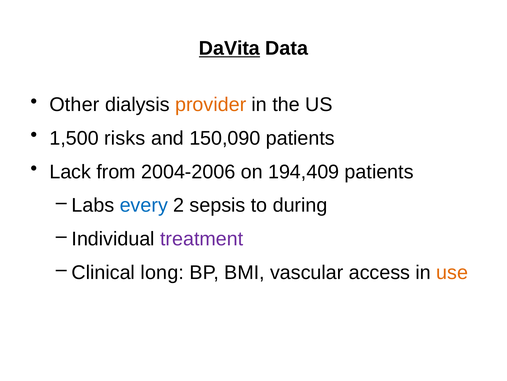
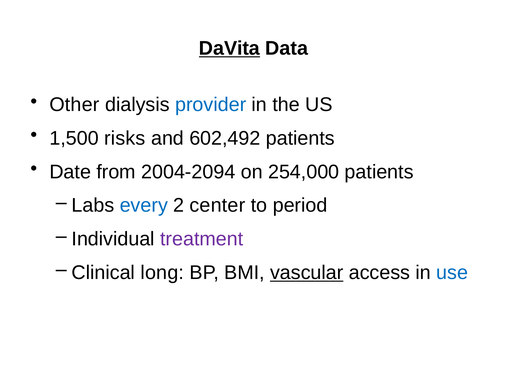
provider colour: orange -> blue
150,090: 150,090 -> 602,492
Lack: Lack -> Date
2004-2006: 2004-2006 -> 2004-2094
194,409: 194,409 -> 254,000
sepsis: sepsis -> center
during: during -> period
vascular underline: none -> present
use colour: orange -> blue
